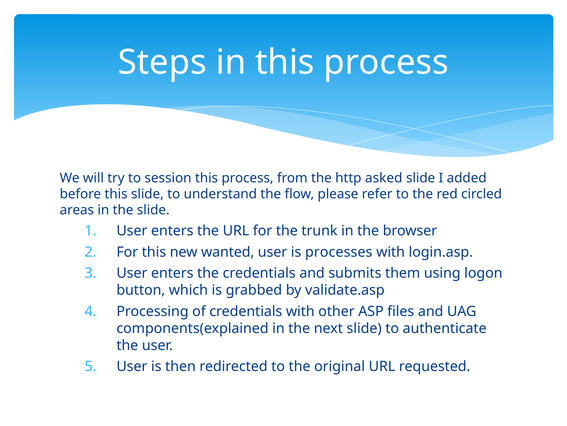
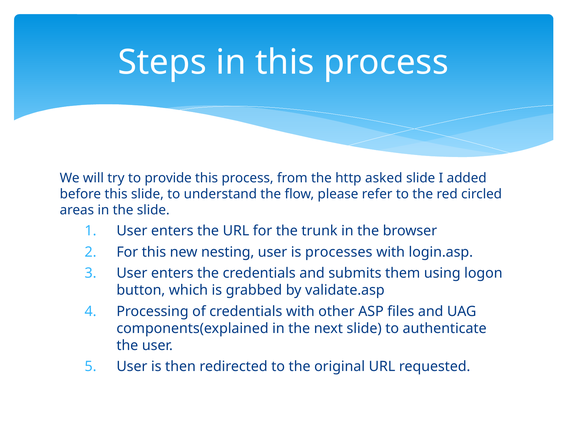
session: session -> provide
wanted: wanted -> nesting
